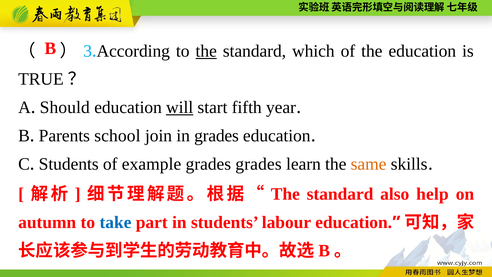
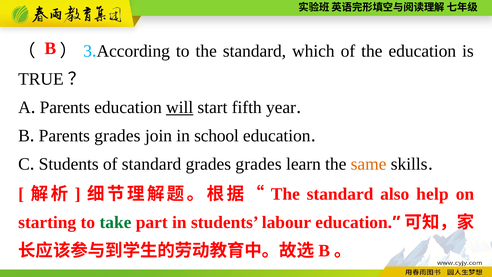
the at (206, 51) underline: present -> none
Should at (65, 107): Should -> Parents
Parents school: school -> grades
in grades: grades -> school
of example: example -> standard
autumn: autumn -> starting
take colour: blue -> green
